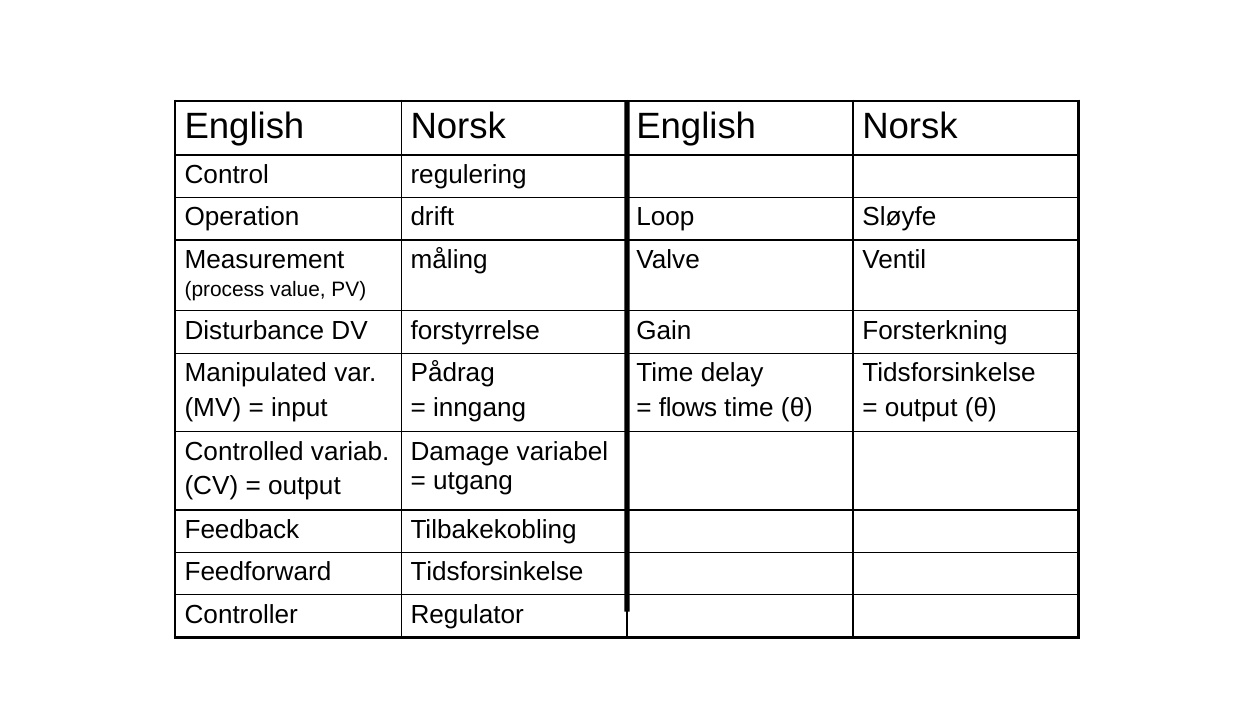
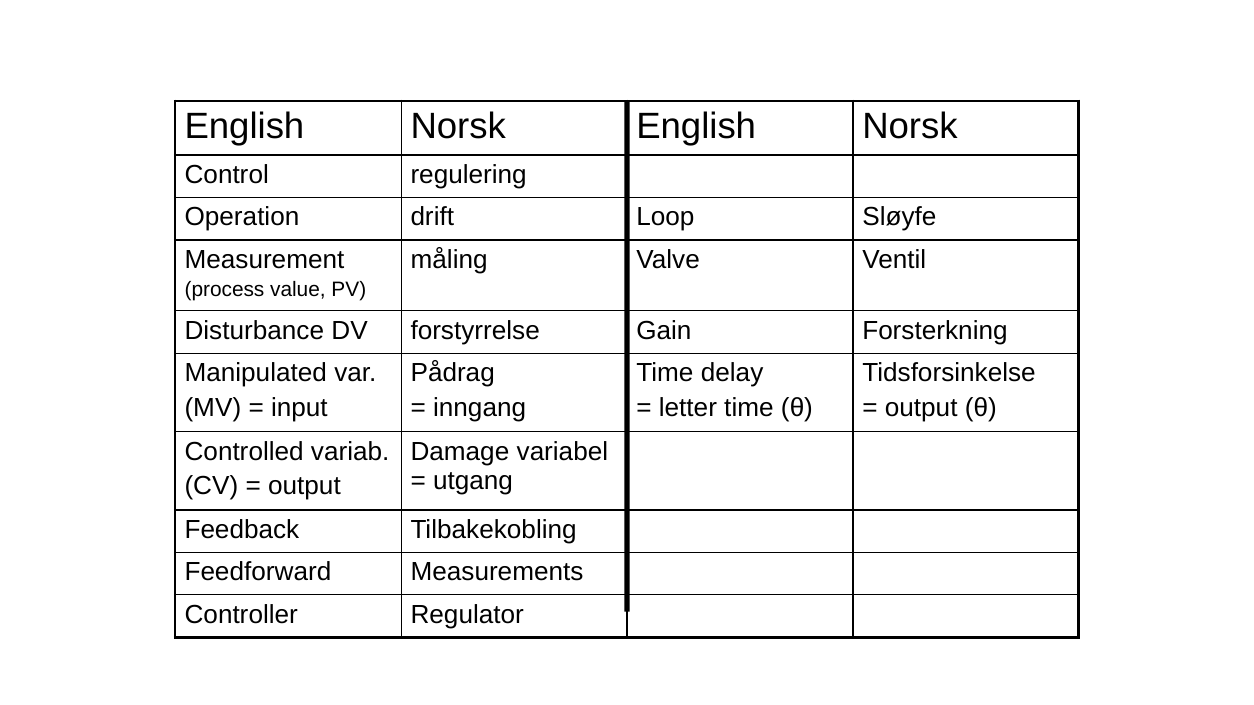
flows: flows -> letter
Feedforward Tidsforsinkelse: Tidsforsinkelse -> Measurements
